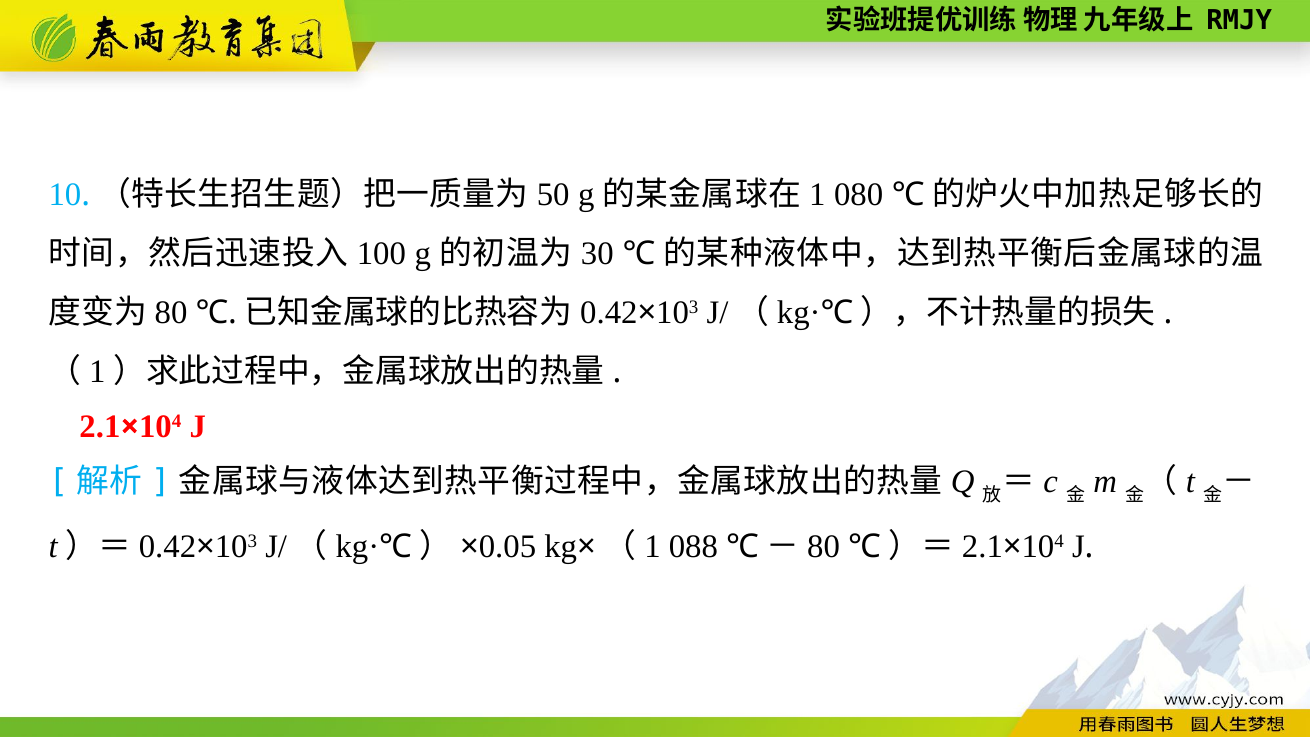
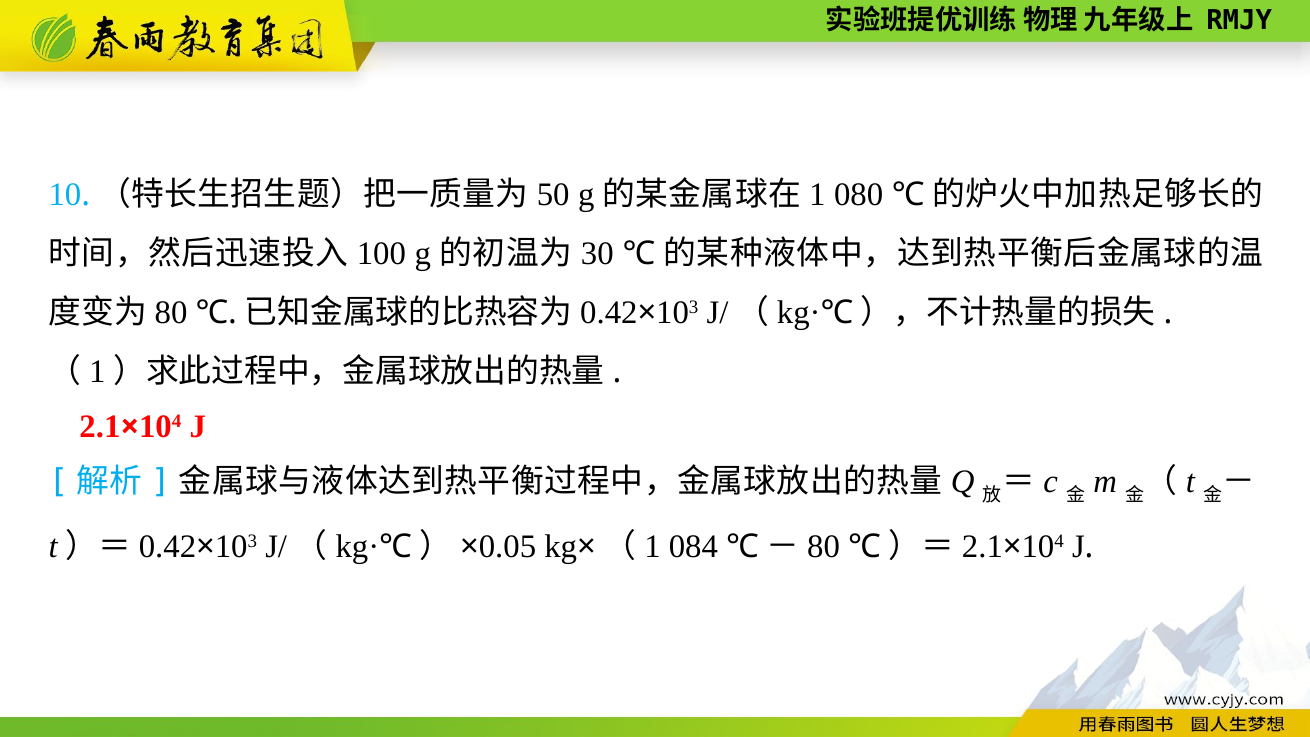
088: 088 -> 084
